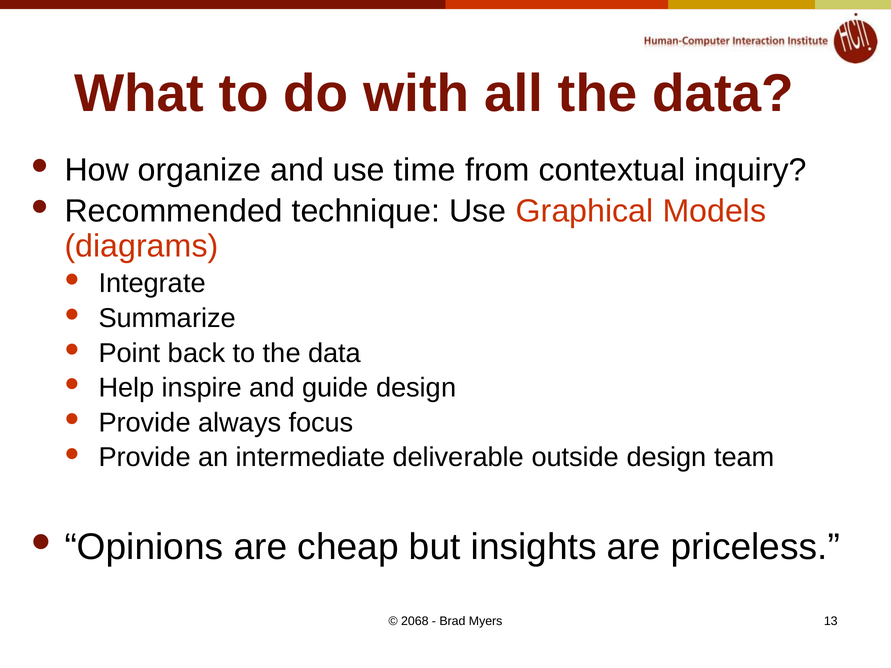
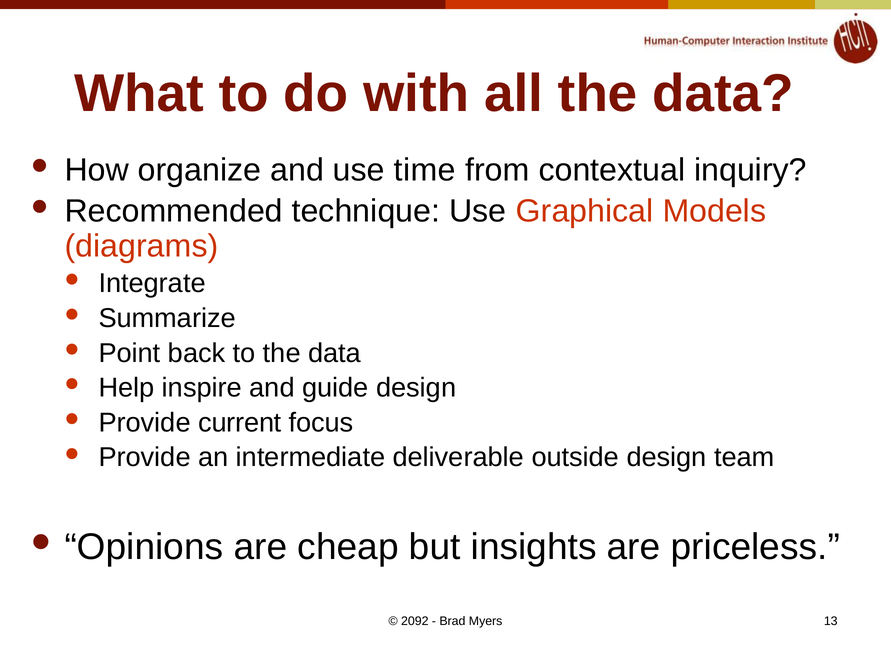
always: always -> current
2068: 2068 -> 2092
